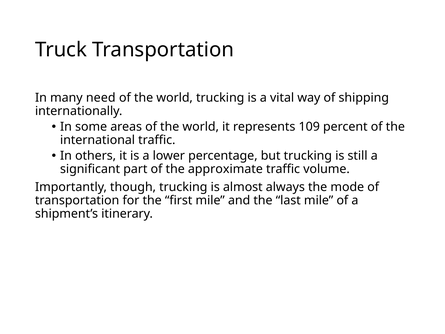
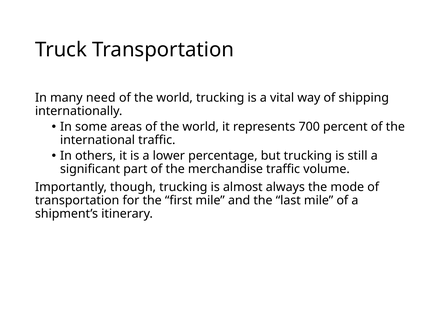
109: 109 -> 700
approximate: approximate -> merchandise
